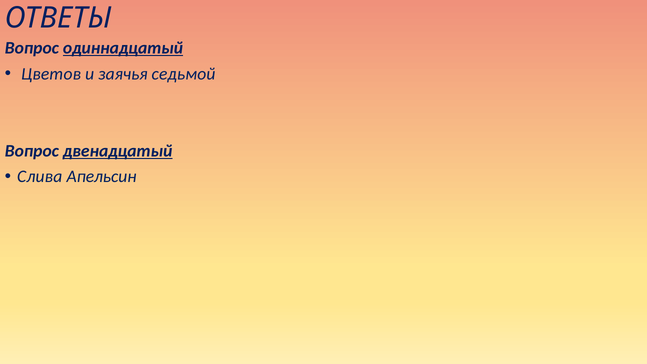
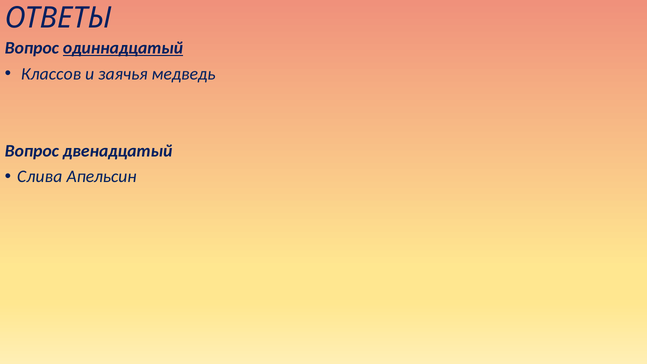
Цветов: Цветов -> Классов
седьмой: седьмой -> медведь
двенадцатый underline: present -> none
